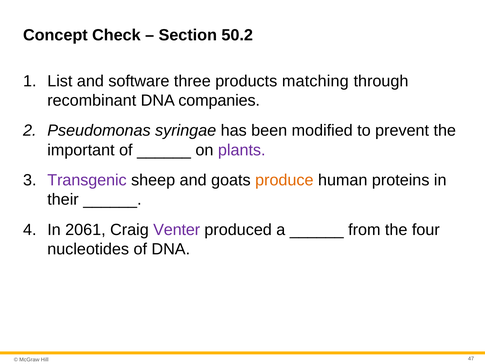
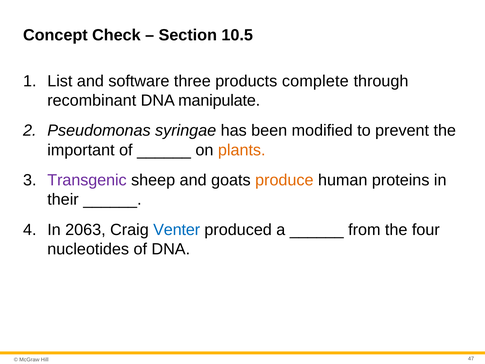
50.2: 50.2 -> 10.5
matching: matching -> complete
companies: companies -> manipulate
plants colour: purple -> orange
2061: 2061 -> 2063
Venter colour: purple -> blue
